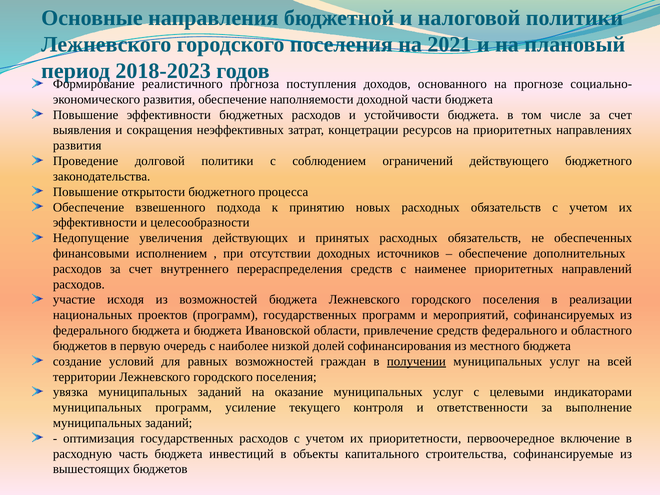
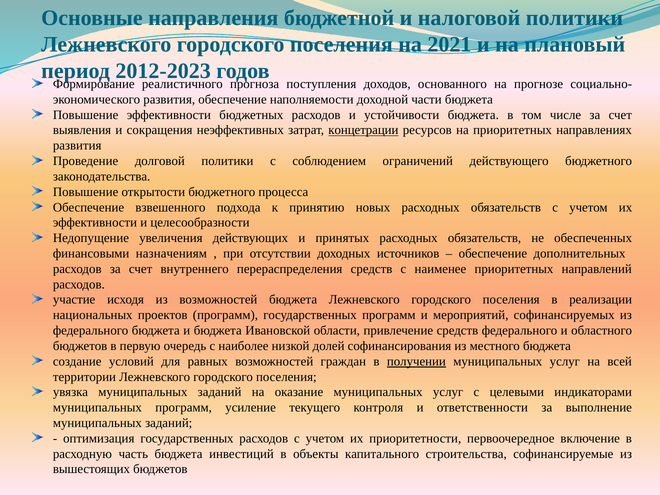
2018-2023: 2018-2023 -> 2012-2023
концетрации underline: none -> present
исполнением: исполнением -> назначениям
